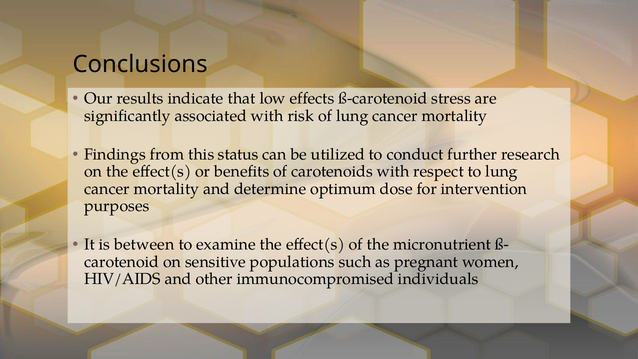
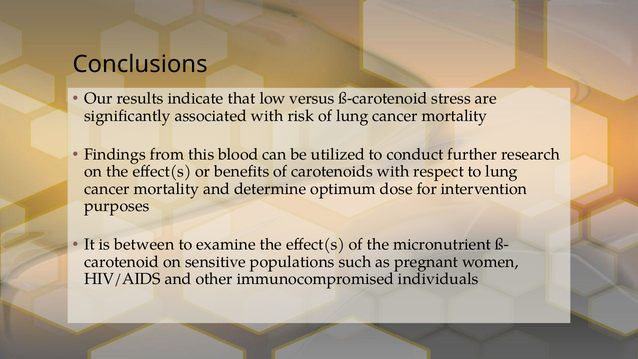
effects: effects -> versus
status: status -> blood
